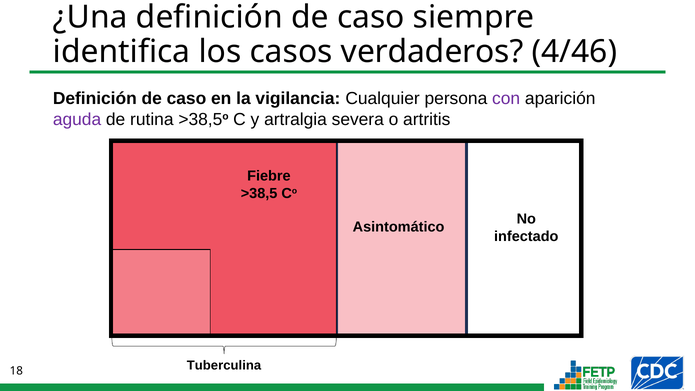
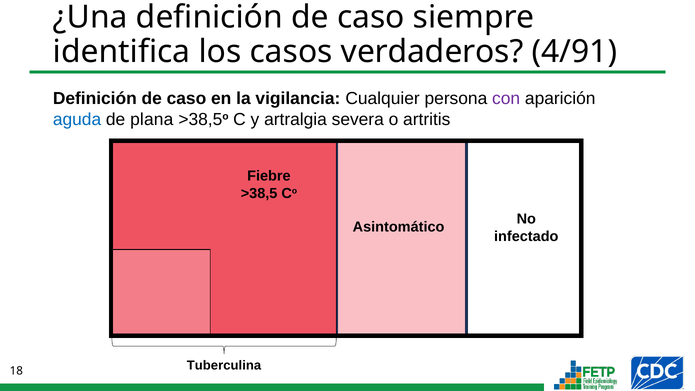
4/46: 4/46 -> 4/91
aguda colour: purple -> blue
rutina: rutina -> plana
